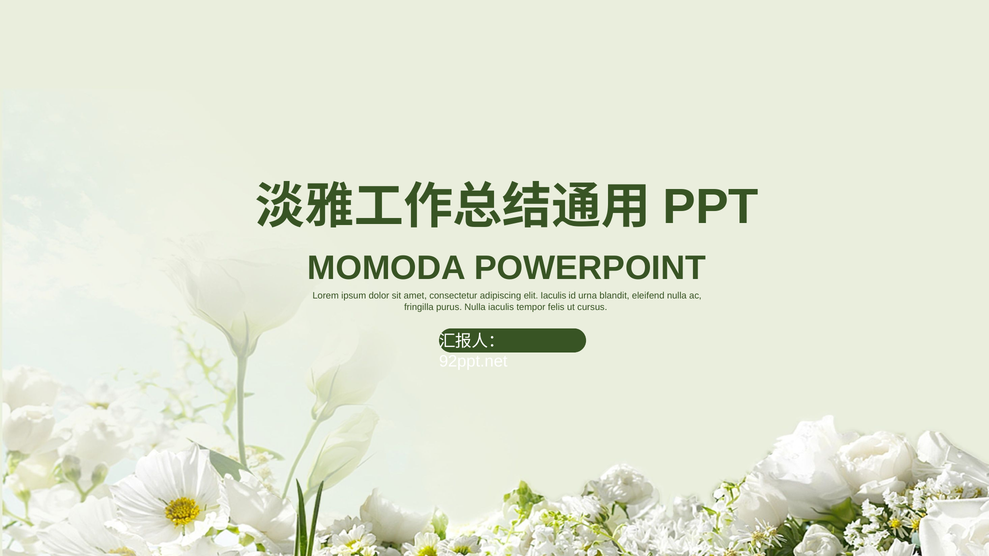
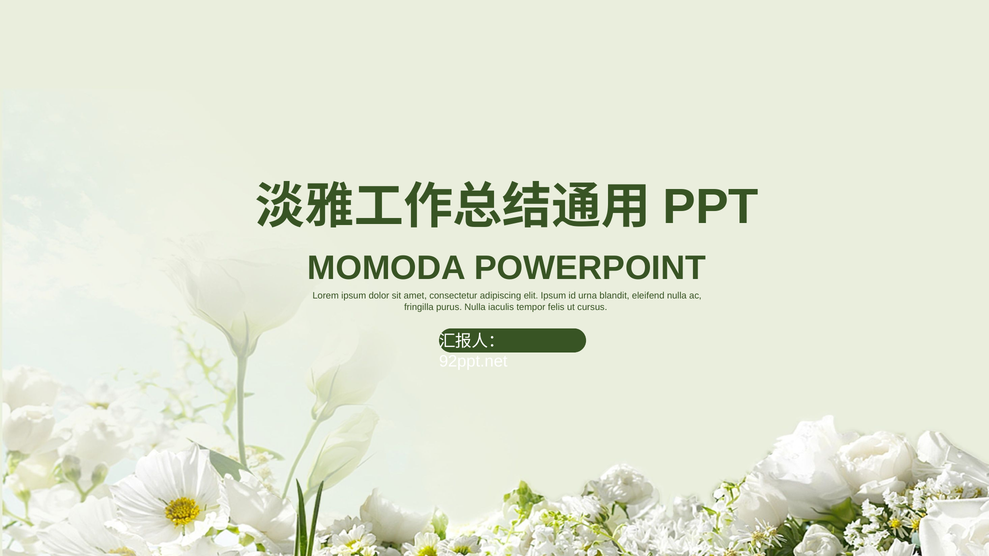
elit Iaculis: Iaculis -> Ipsum
